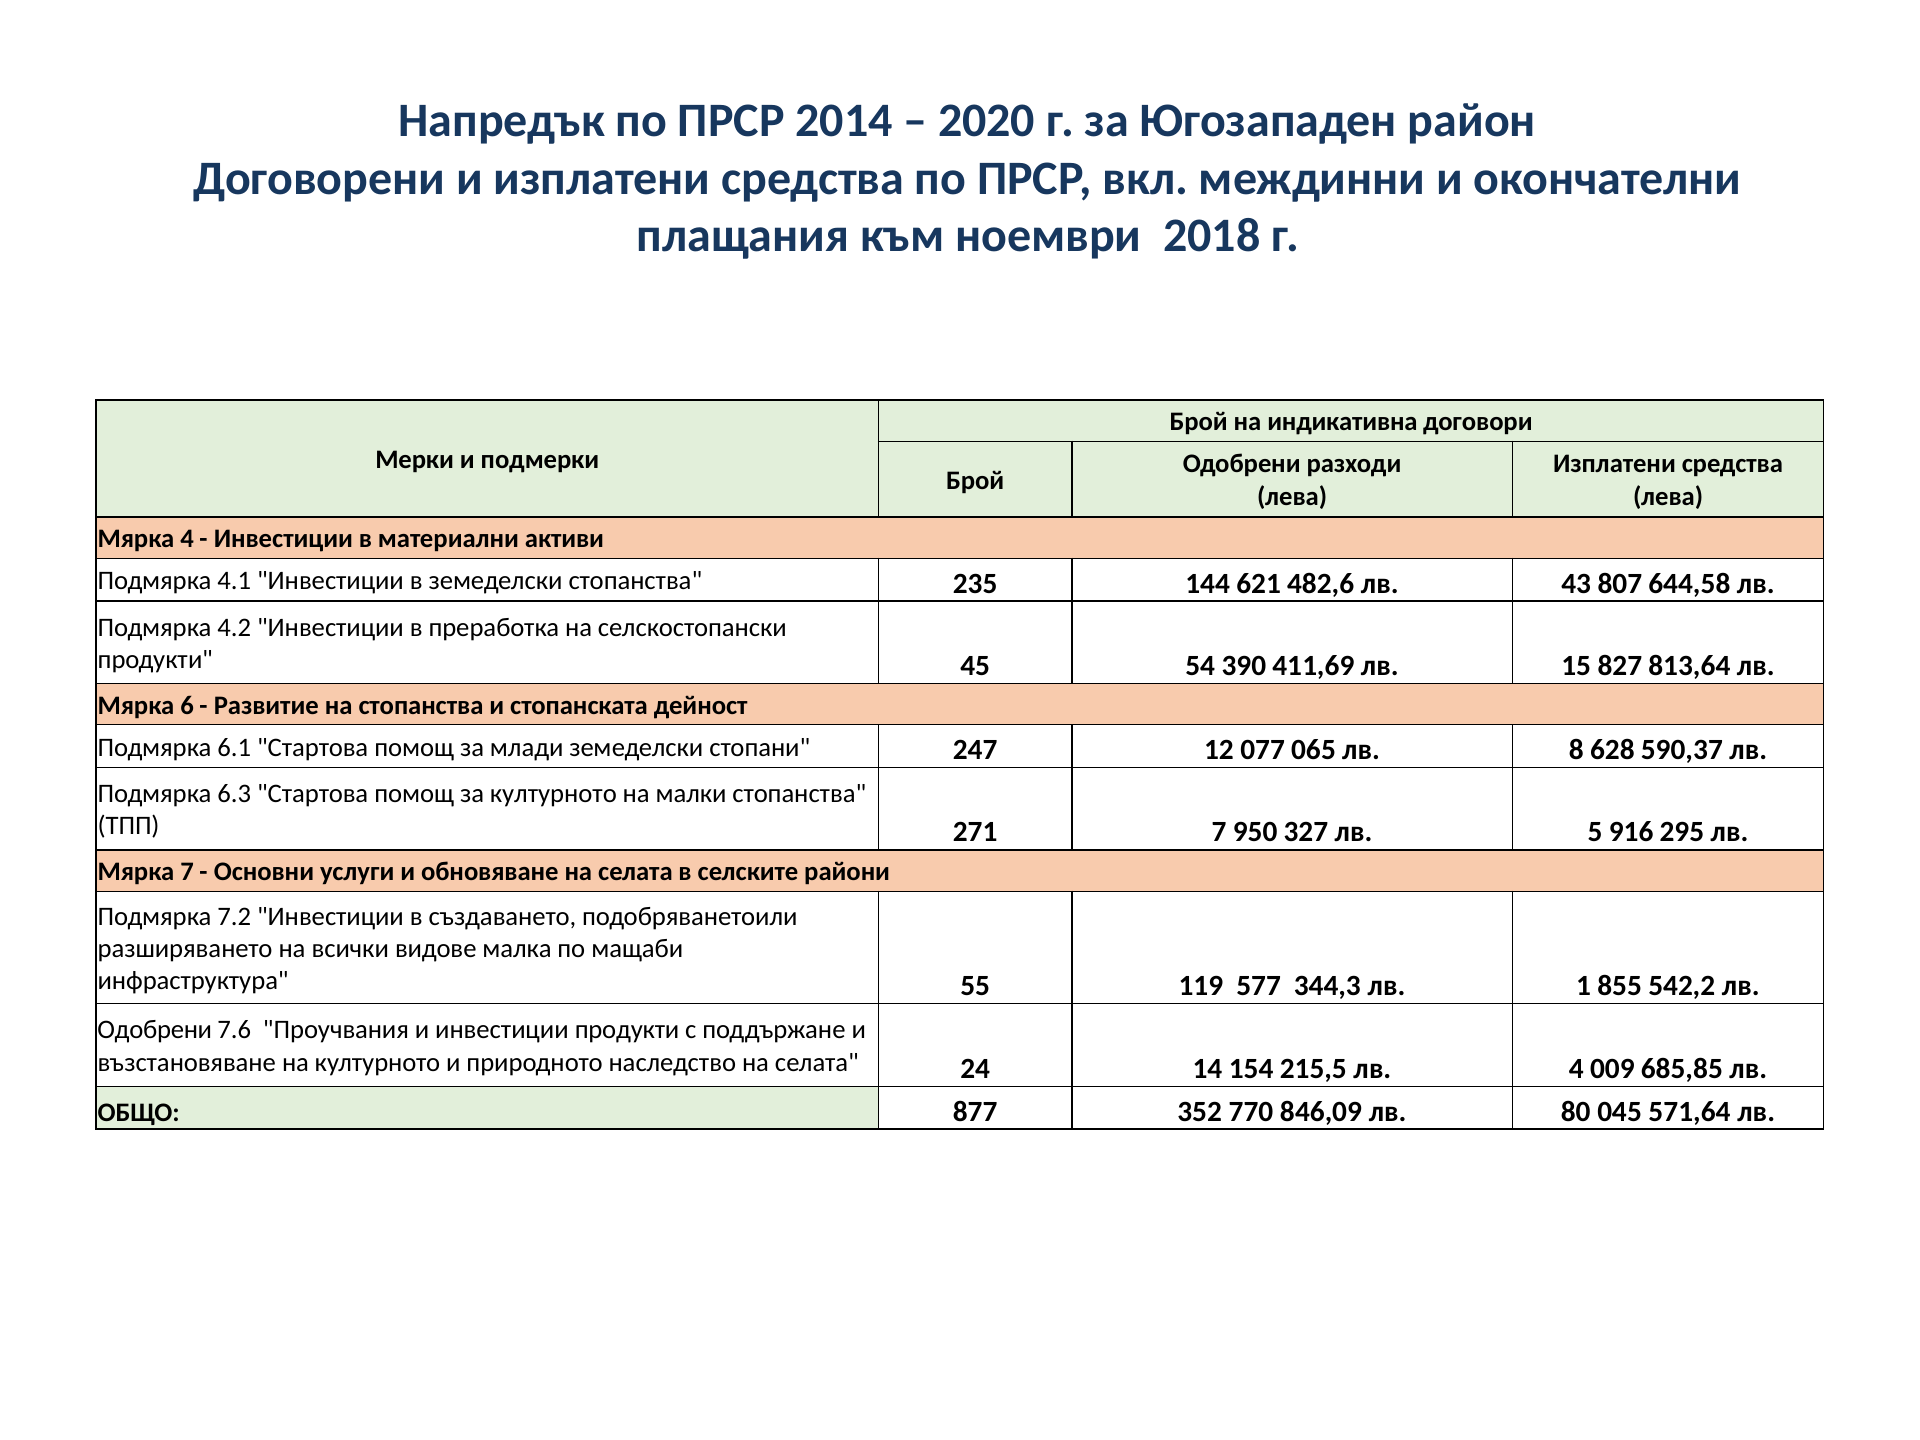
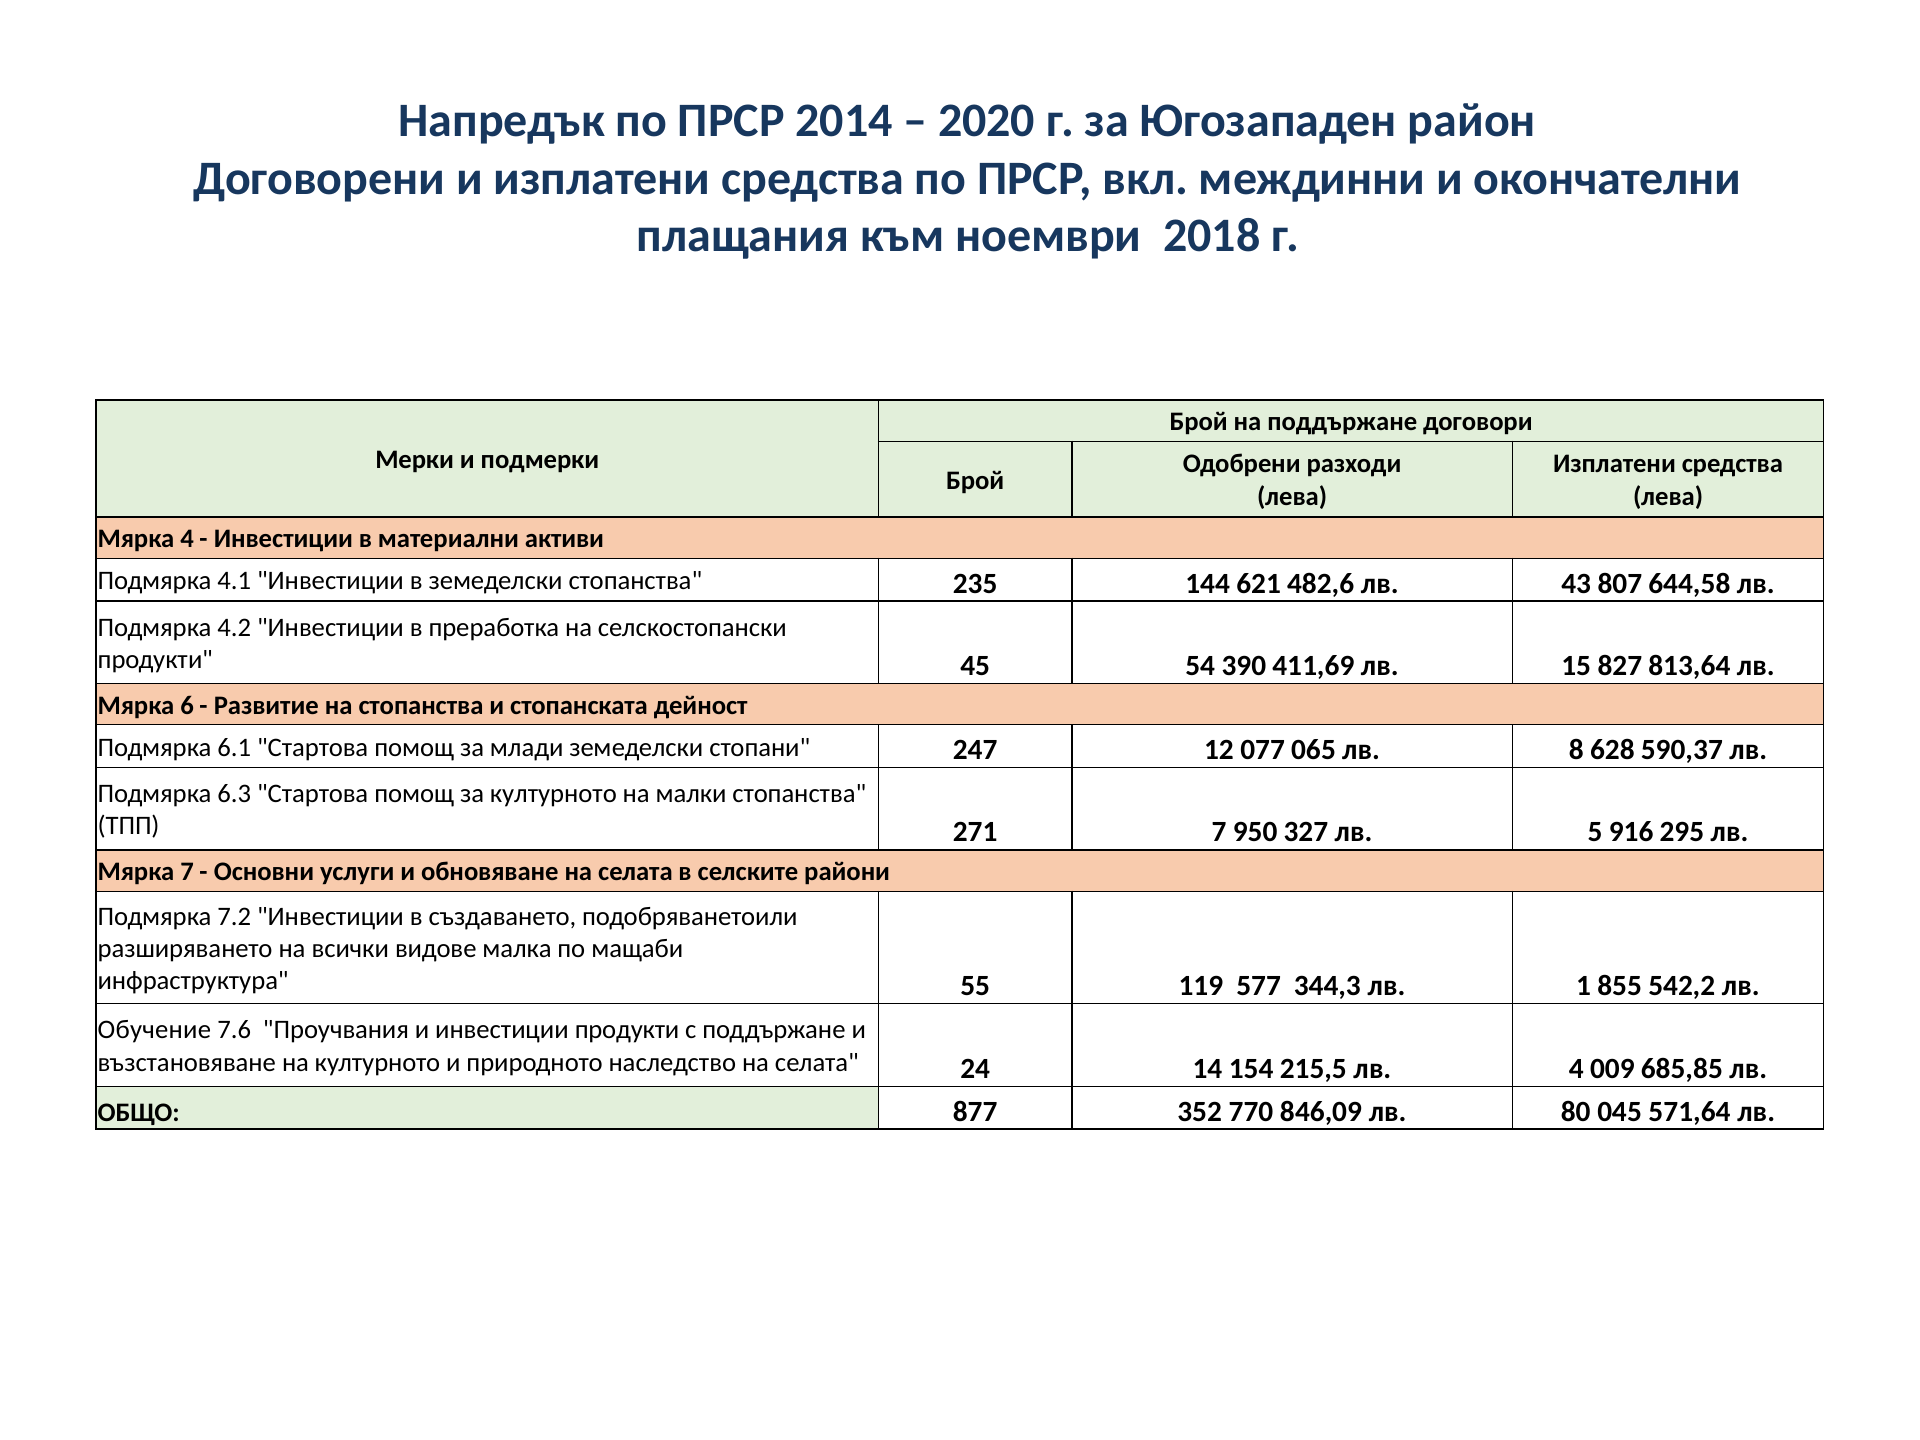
на индикативна: индикативна -> поддържане
Одобрени at (155, 1030): Одобрени -> Обучение
